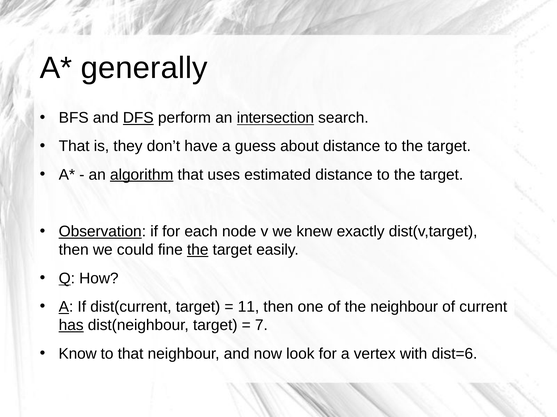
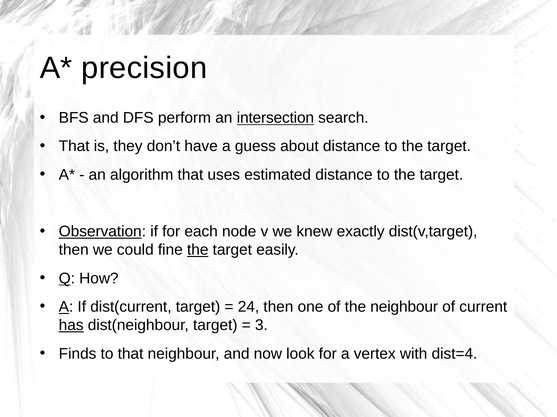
generally: generally -> precision
DFS underline: present -> none
algorithm underline: present -> none
11: 11 -> 24
7: 7 -> 3
Know: Know -> Finds
dist=6: dist=6 -> dist=4
